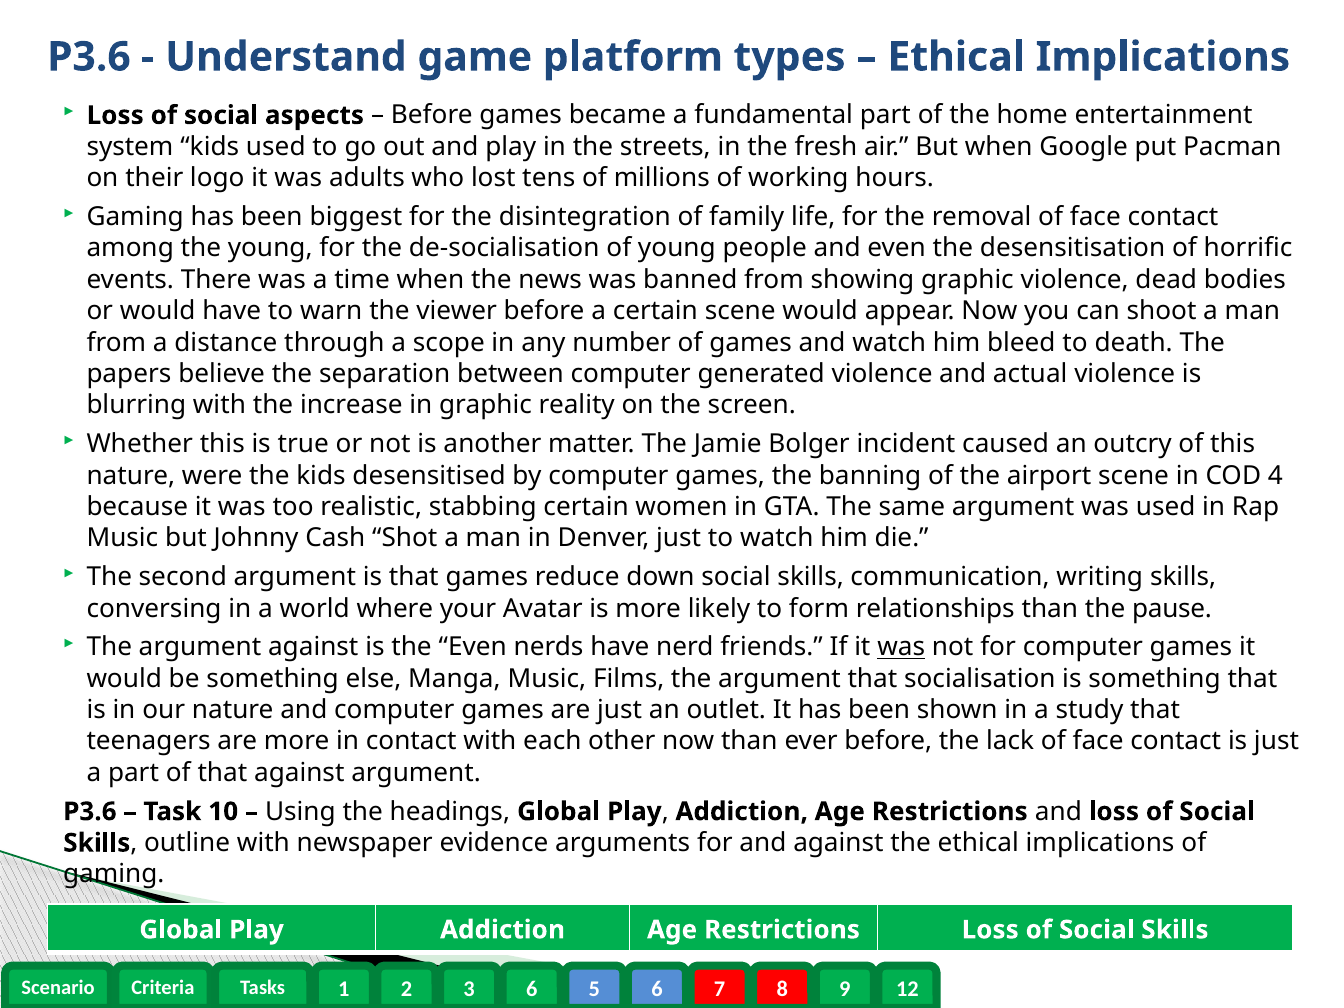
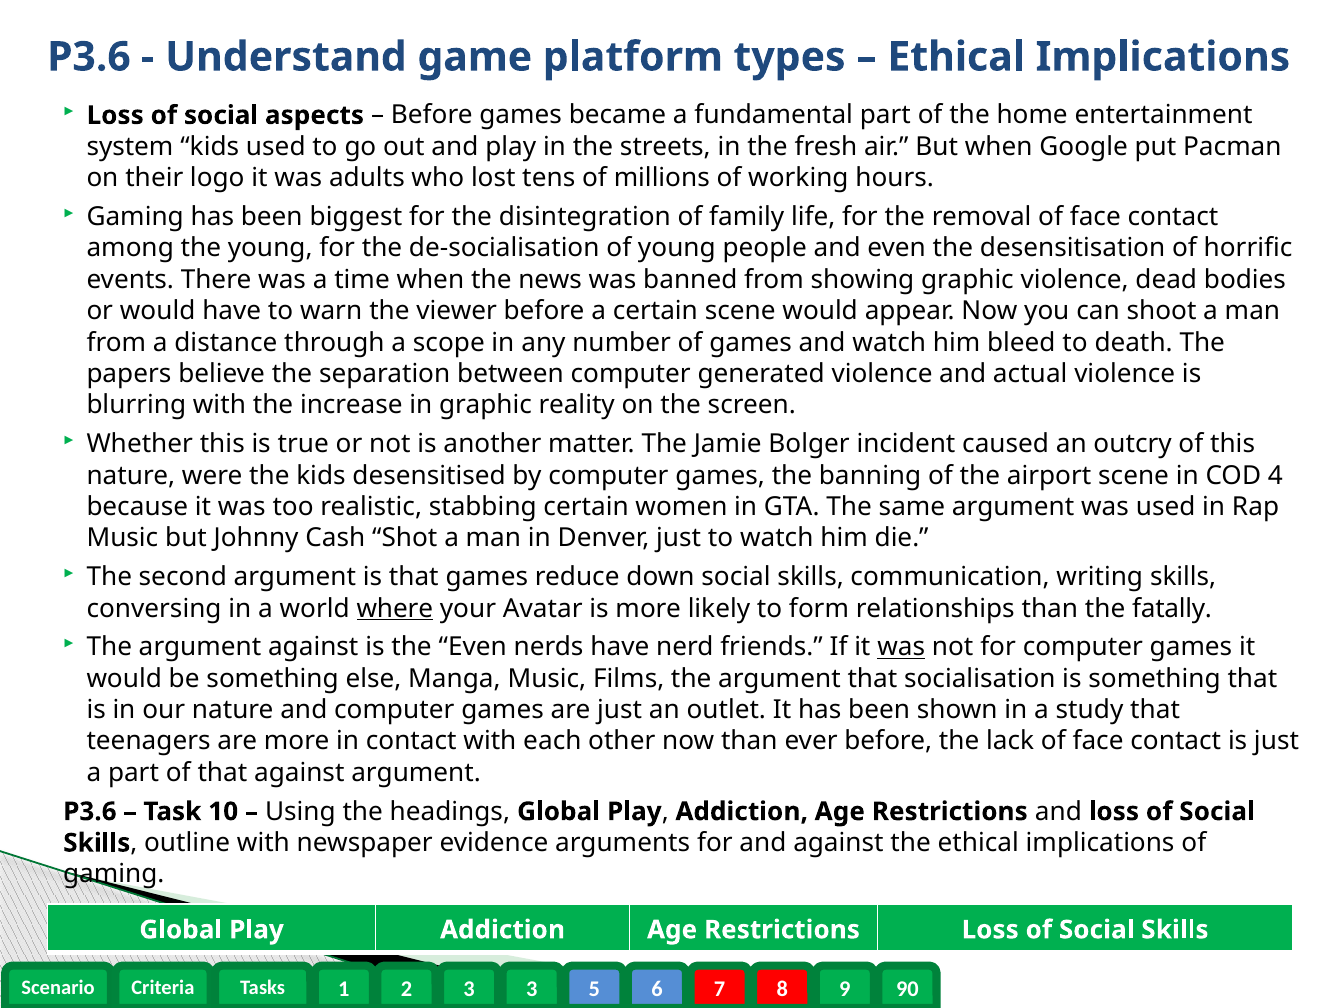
where underline: none -> present
pause: pause -> fatally
6 at (532, 989): 6 -> 3
12: 12 -> 90
